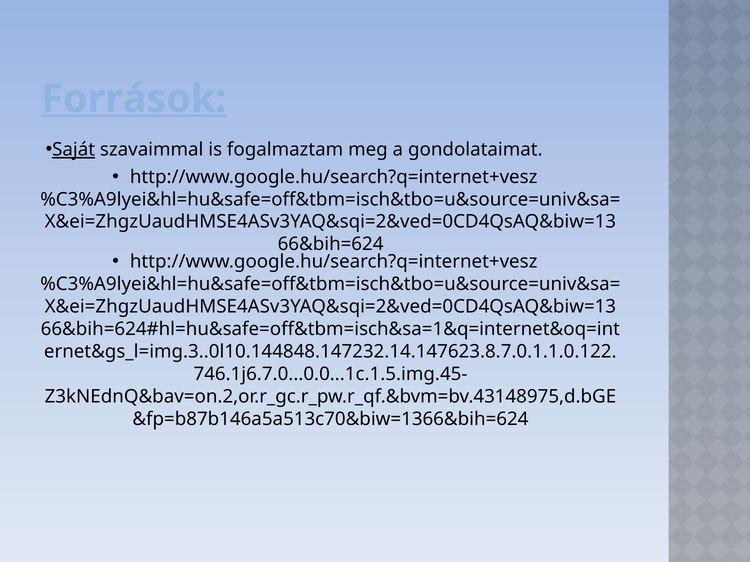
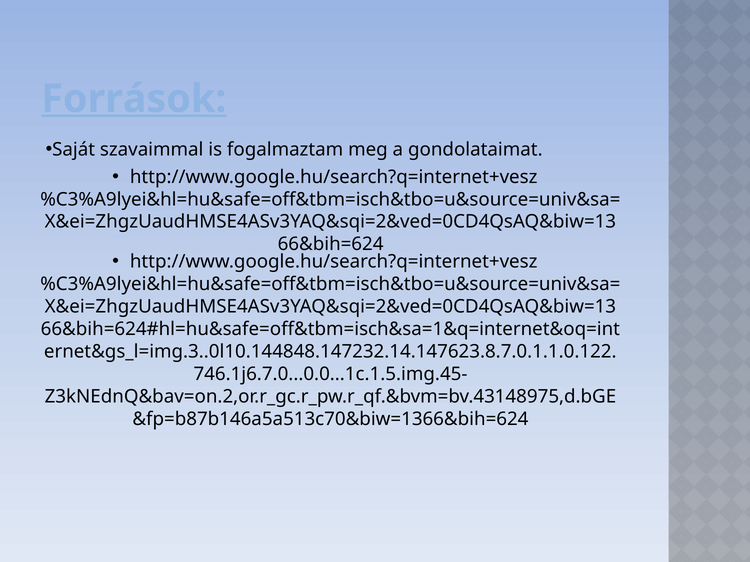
Saját underline: present -> none
